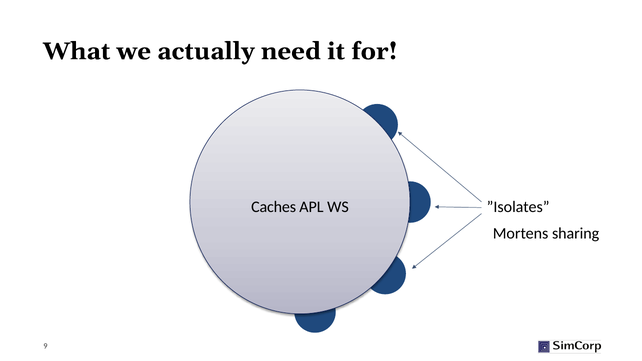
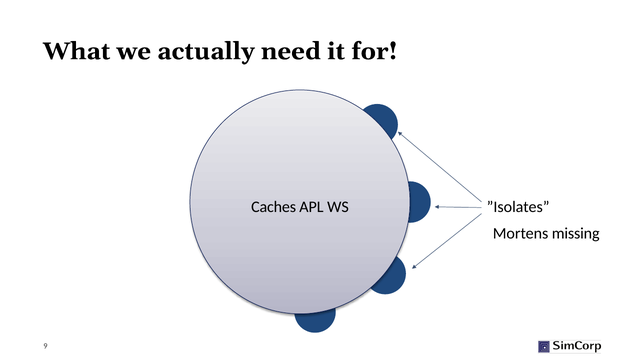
sharing: sharing -> missing
